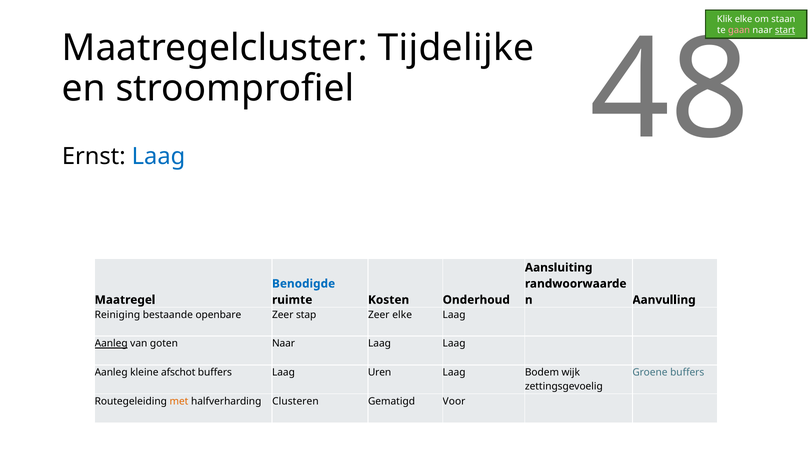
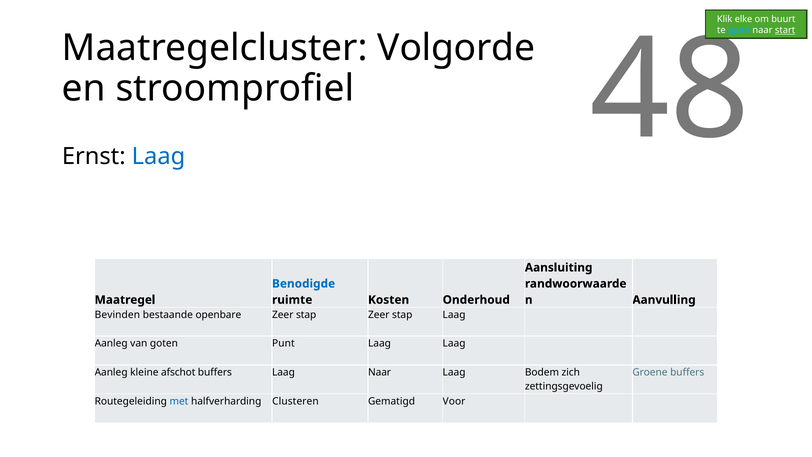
staan: staan -> buurt
gaan colour: pink -> light blue
Tijdelijke: Tijdelijke -> Volgorde
Reiniging: Reiniging -> Bevinden
elke at (402, 315): elke -> stap
Aanleg at (111, 343) underline: present -> none
goten Naar: Naar -> Punt
Laag Uren: Uren -> Naar
wijk: wijk -> zich
met colour: orange -> blue
